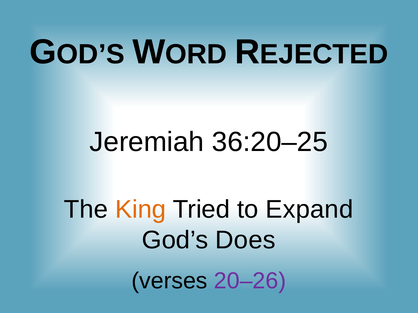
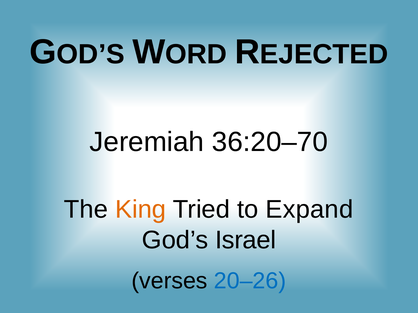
36:20–25: 36:20–25 -> 36:20–70
Does: Does -> Israel
20–26 colour: purple -> blue
